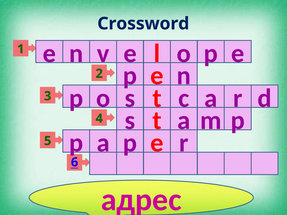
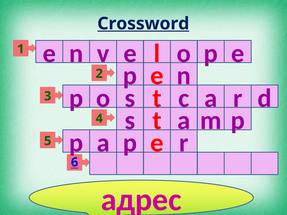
Crossword underline: none -> present
